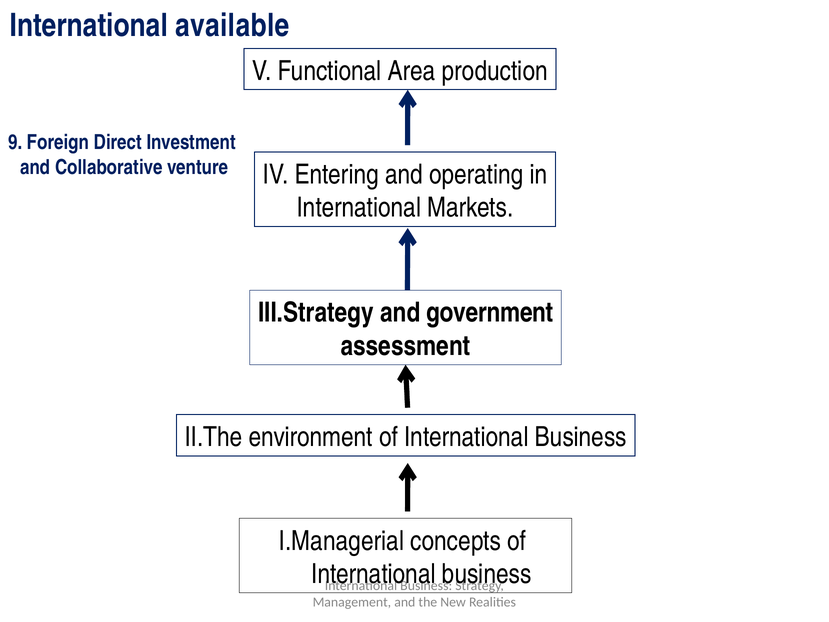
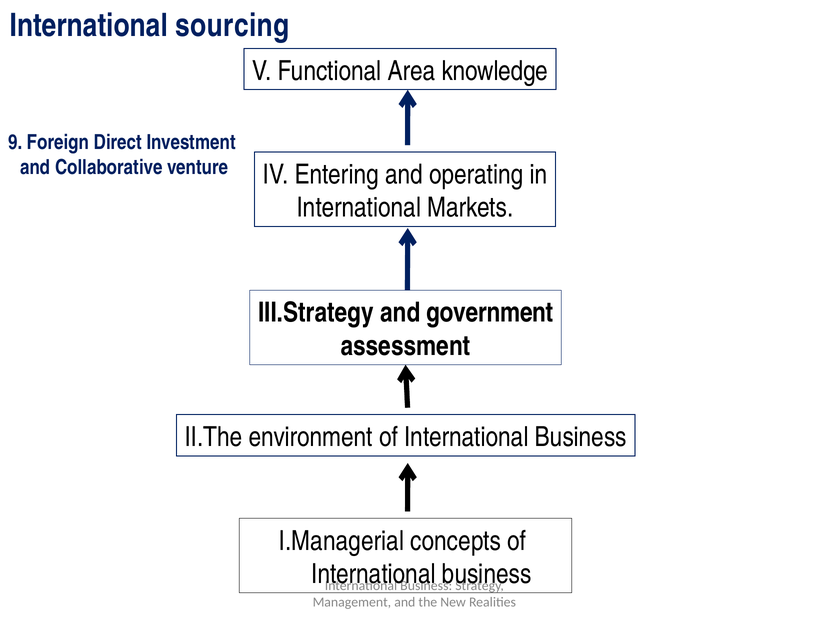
available: available -> sourcing
production: production -> knowledge
